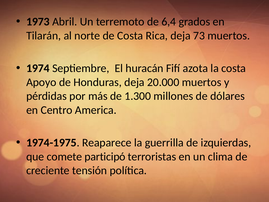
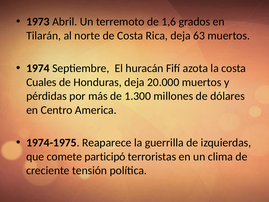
6,4: 6,4 -> 1,6
73: 73 -> 63
Apoyo: Apoyo -> Cuales
